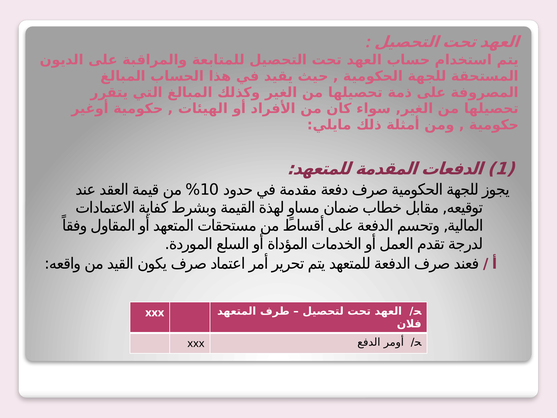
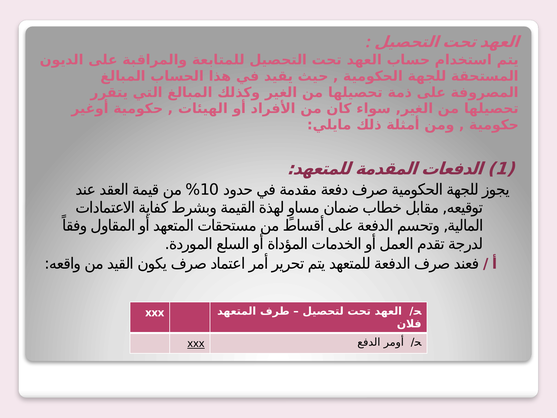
xxx at (196, 344) underline: none -> present
